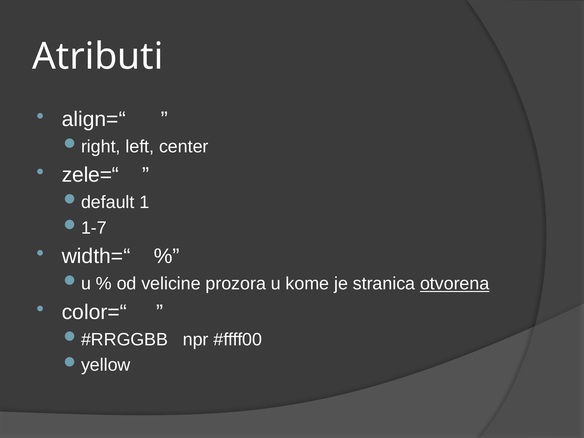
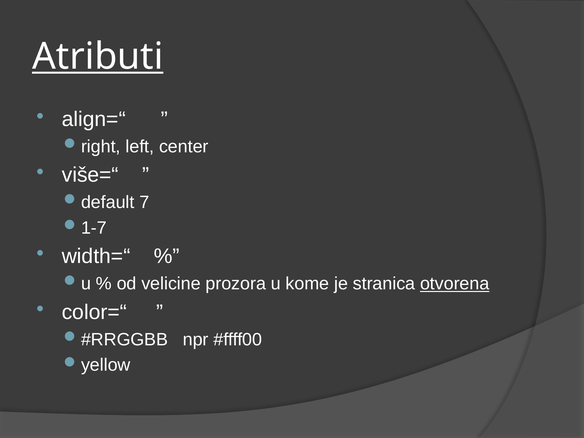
Atributi underline: none -> present
zele=“: zele=“ -> više=“
1: 1 -> 7
